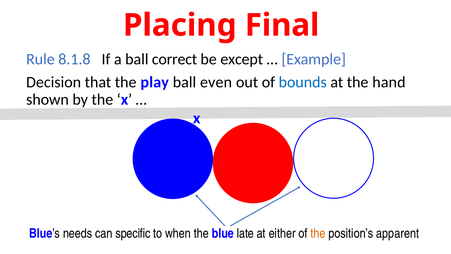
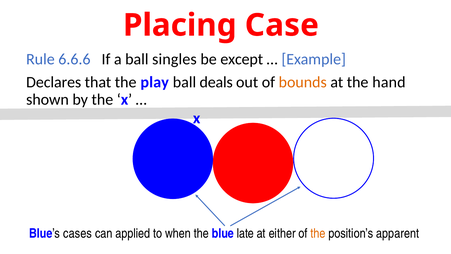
Final: Final -> Case
8.1.8: 8.1.8 -> 6.6.6
correct: correct -> singles
Decision: Decision -> Declares
even: even -> deals
bounds colour: blue -> orange
needs: needs -> cases
specific: specific -> applied
